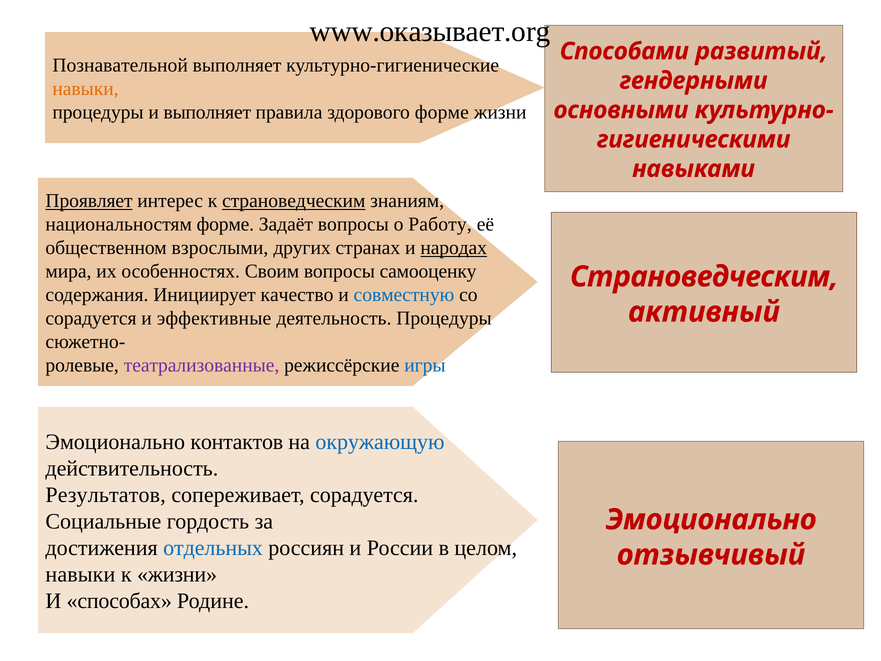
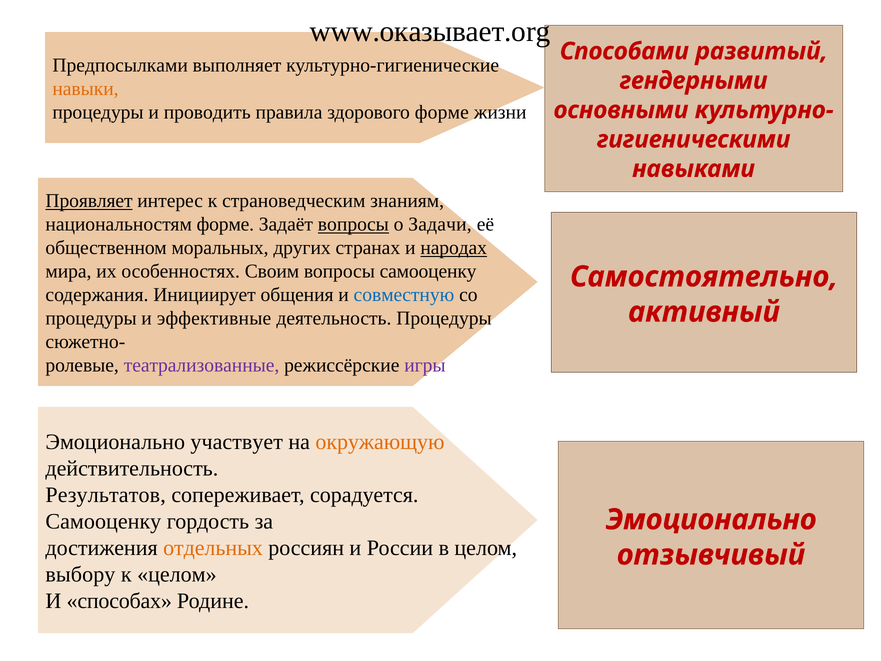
Познавательной: Познавательной -> Предпосылками
и выполняет: выполняет -> проводить
страноведческим at (294, 201) underline: present -> none
вопросы at (353, 224) underline: none -> present
Работу: Работу -> Задачи
взрослыми: взрослыми -> моральных
Страноведческим at (704, 277): Страноведческим -> Самостоятельно
качество: качество -> общения
сорадуется at (91, 318): сорадуется -> процедуры
игры colour: blue -> purple
контактов: контактов -> участвует
окружающую colour: blue -> orange
Социальные at (103, 521): Социальные -> Самооценку
отдельных colour: blue -> orange
навыки at (80, 574): навыки -> выбору
к жизни: жизни -> целом
